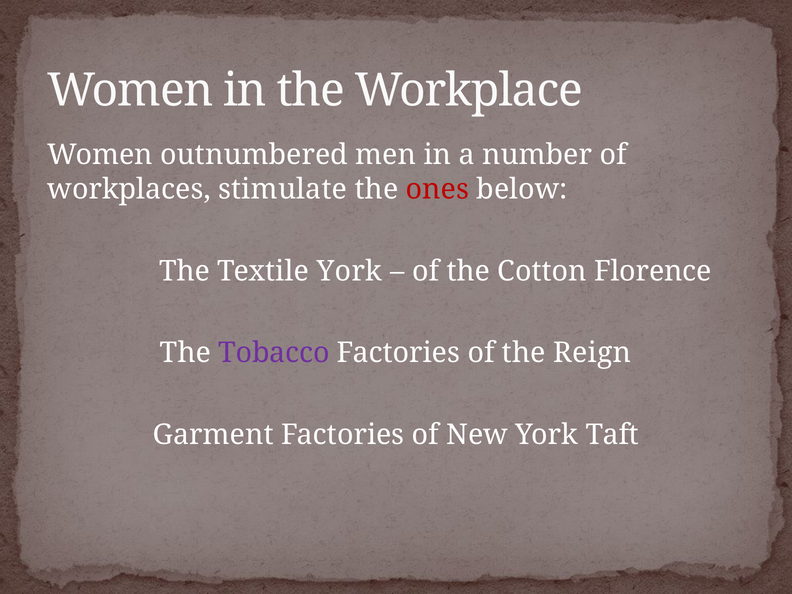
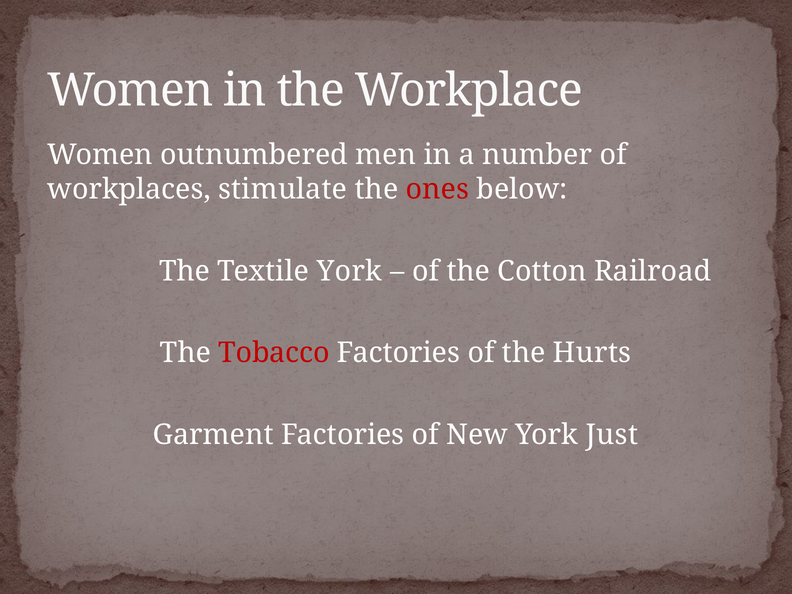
Florence: Florence -> Railroad
Tobacco colour: purple -> red
Reign: Reign -> Hurts
Taft: Taft -> Just
